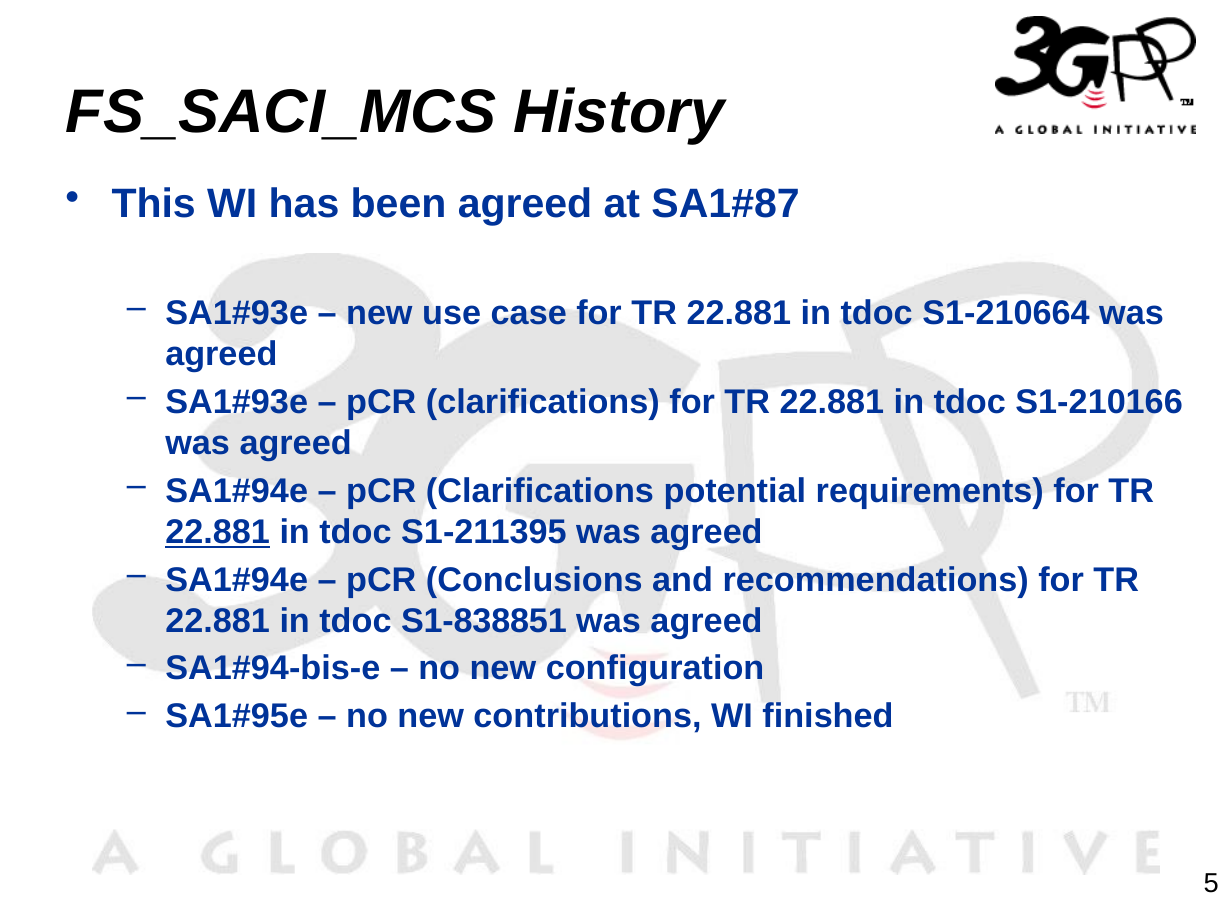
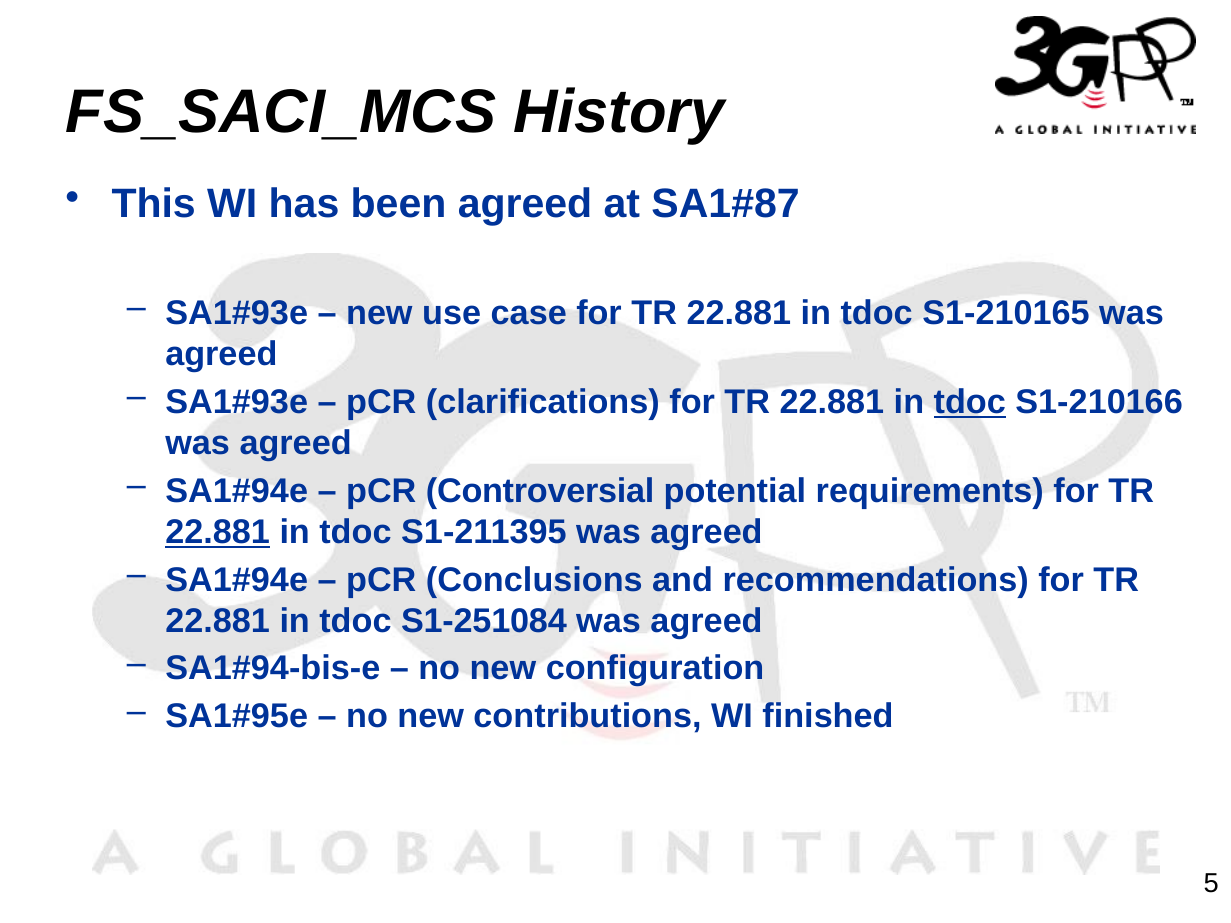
S1-210664: S1-210664 -> S1-210165
tdoc at (970, 402) underline: none -> present
Clarifications at (540, 491): Clarifications -> Controversial
S1-838851: S1-838851 -> S1-251084
